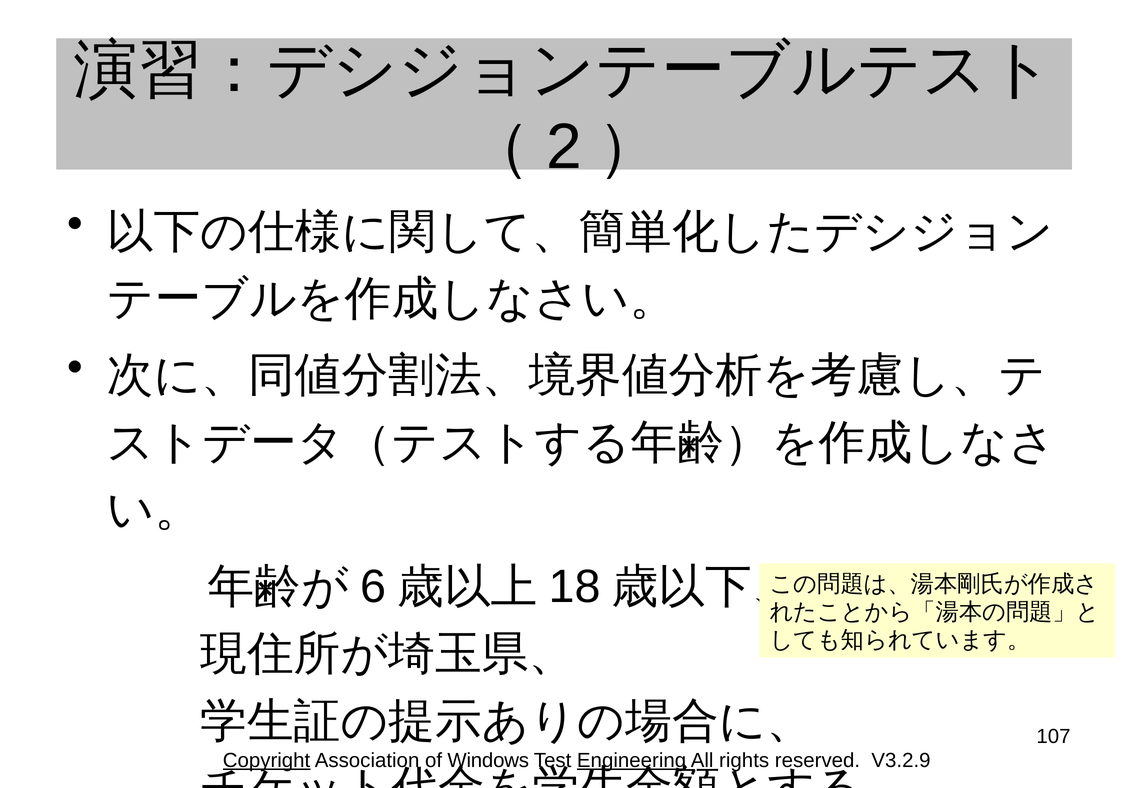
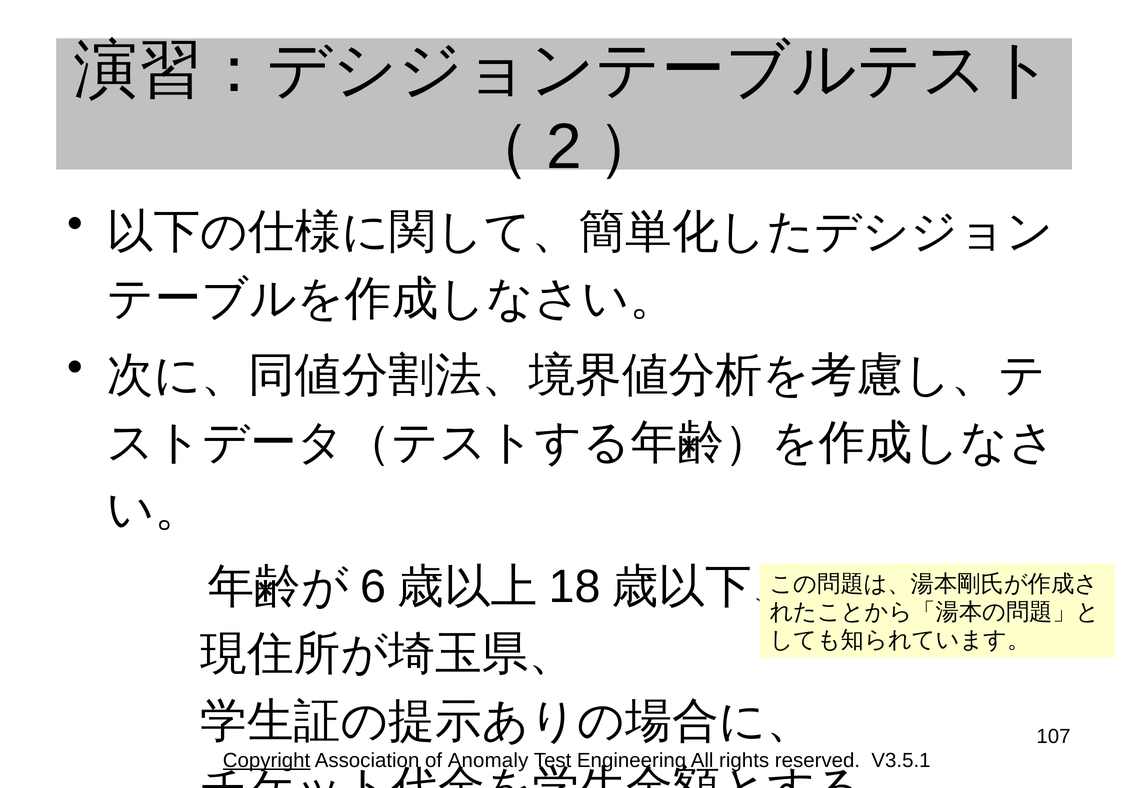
Windows: Windows -> Anomaly
Engineering underline: present -> none
V3.2.9: V3.2.9 -> V3.5.1
